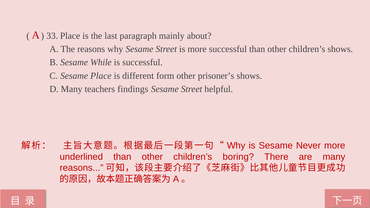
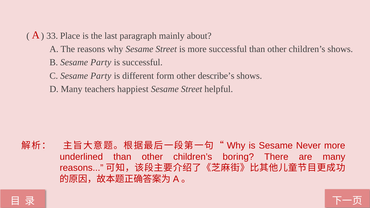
B Sesame While: While -> Party
C Sesame Place: Place -> Party
prisoner’s: prisoner’s -> describe’s
findings: findings -> happiest
